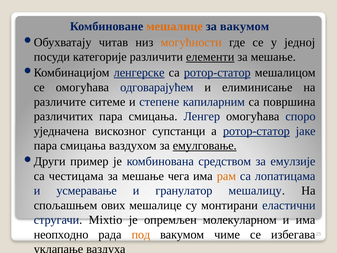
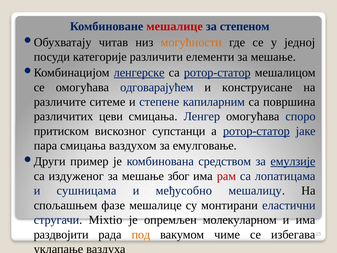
мешалице at (175, 26) colour: orange -> red
за вакумом: вакумом -> степеном
елементи underline: present -> none
елиминисање: елиминисање -> конструисане
различитих пара: пара -> цеви
уједначена: уједначена -> притиском
емулговање underline: present -> none
емулзије underline: none -> present
честицама: честицама -> издуженог
чега: чега -> због
рам colour: orange -> red
усмеравање: усмеравање -> сушницама
гранулатор: гранулатор -> међусобно
ових: ових -> фазе
неопходно: неопходно -> раздвојити
